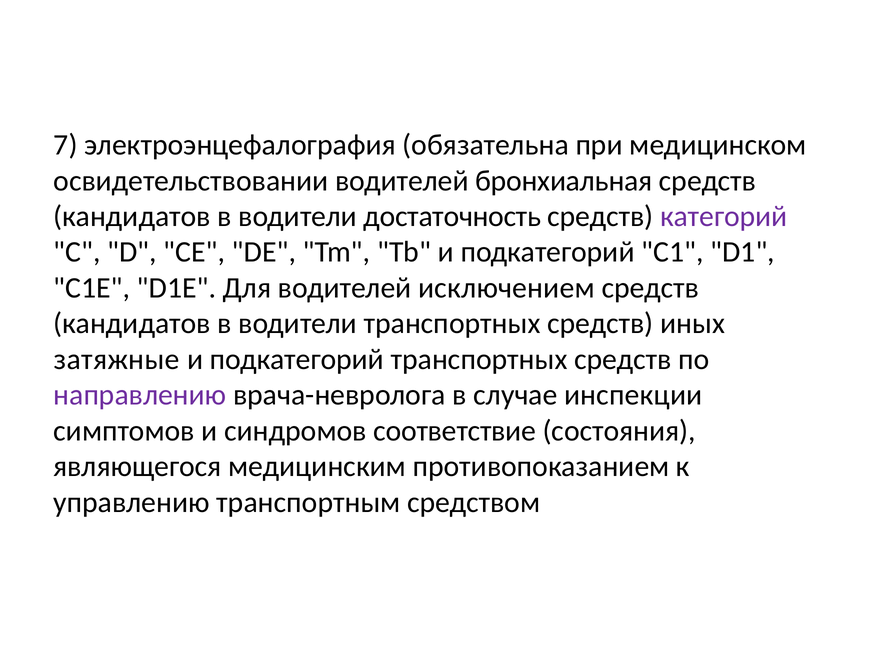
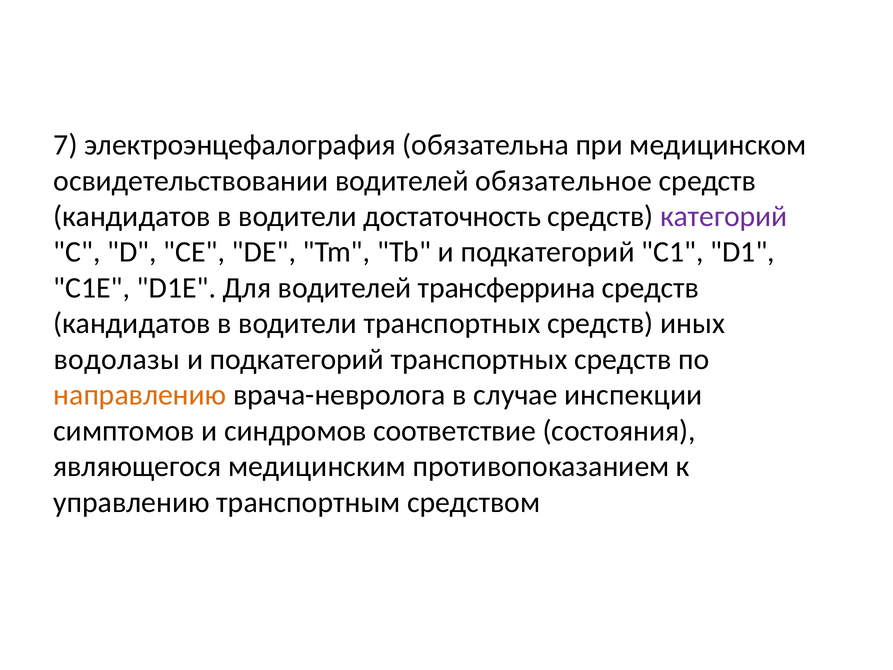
бронхиальная: бронхиальная -> обязательное
исключением: исключением -> трансферрина
затяжные: затяжные -> водолазы
направлению colour: purple -> orange
